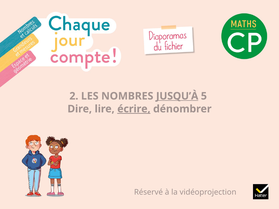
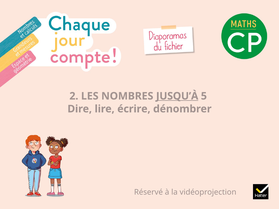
écrire underline: present -> none
